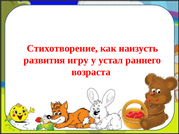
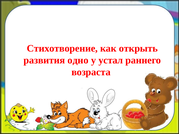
наизусть: наизусть -> открыть
игру: игру -> одно
